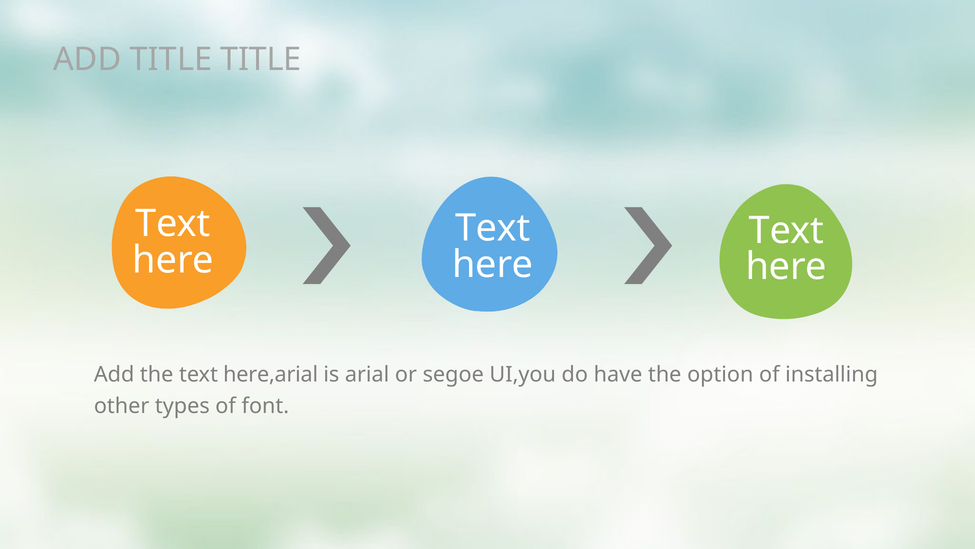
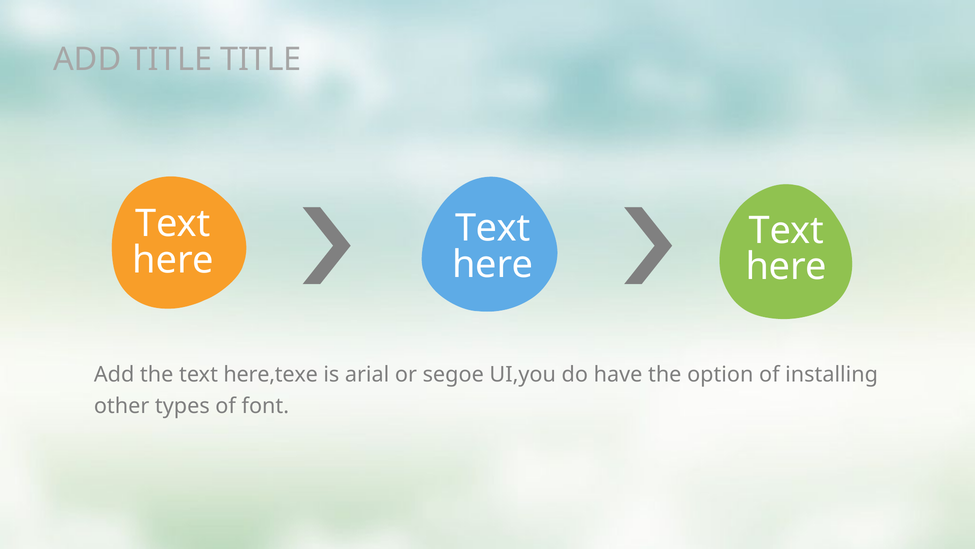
here,arial: here,arial -> here,texe
